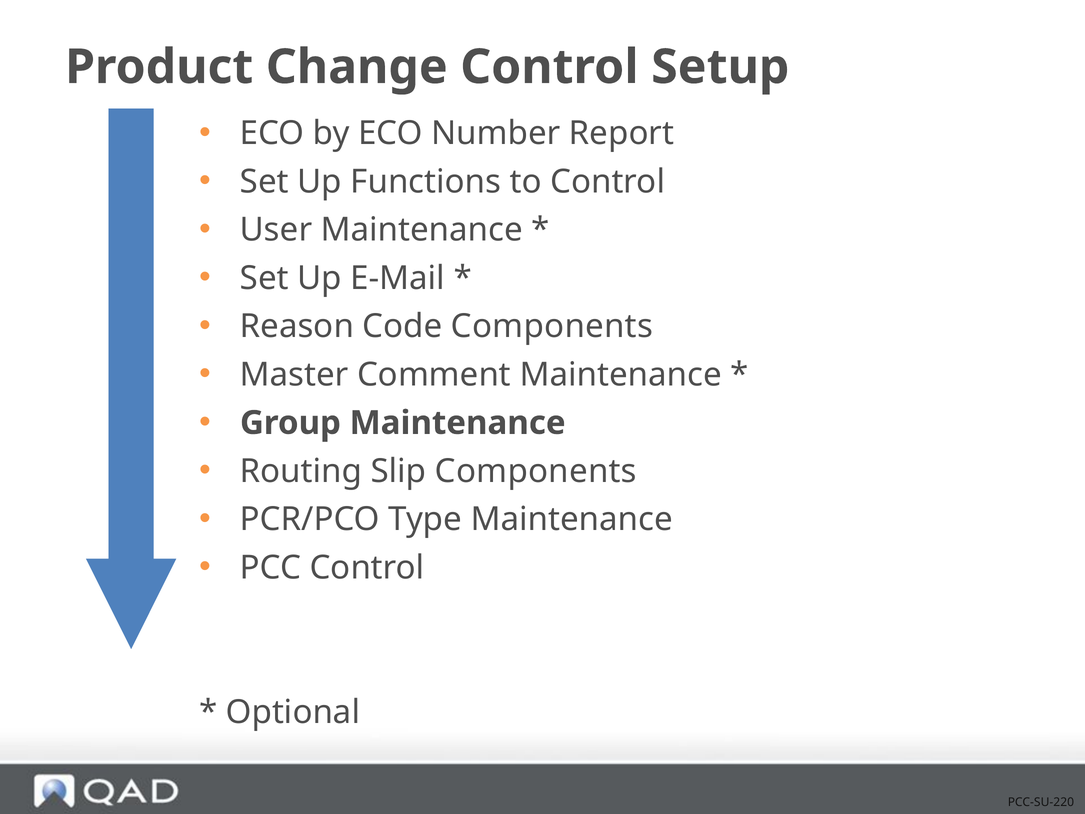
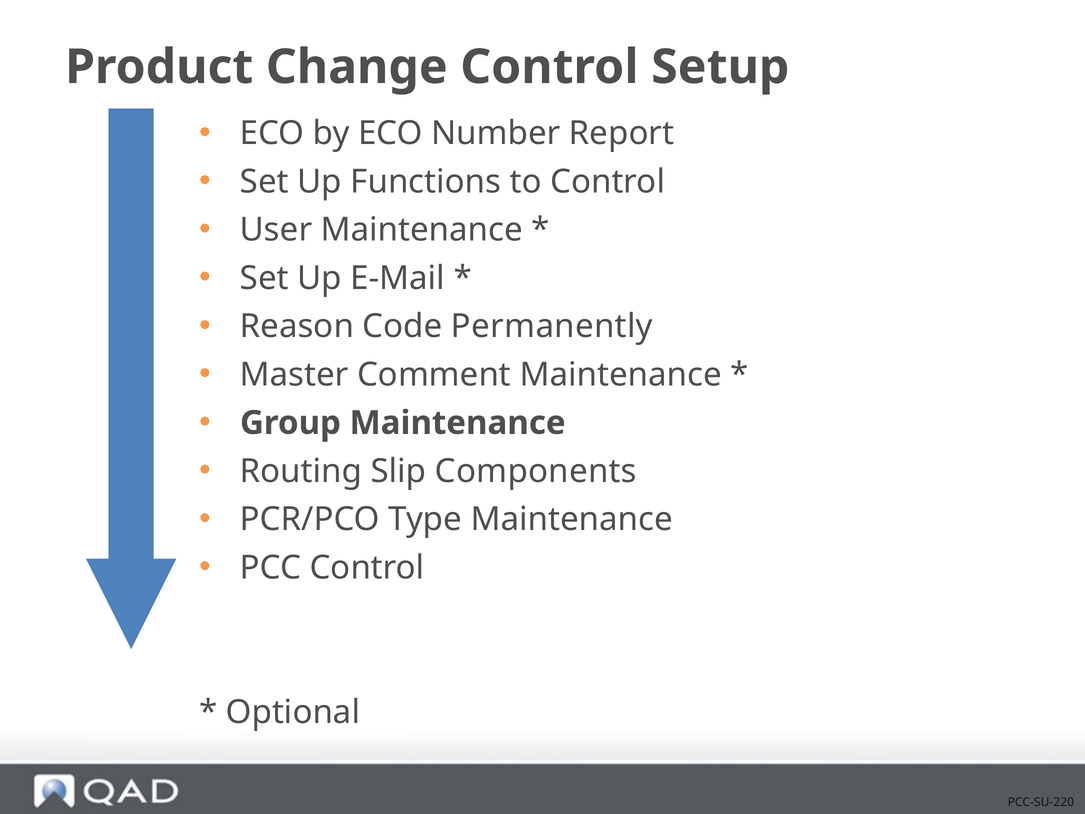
Code Components: Components -> Permanently
